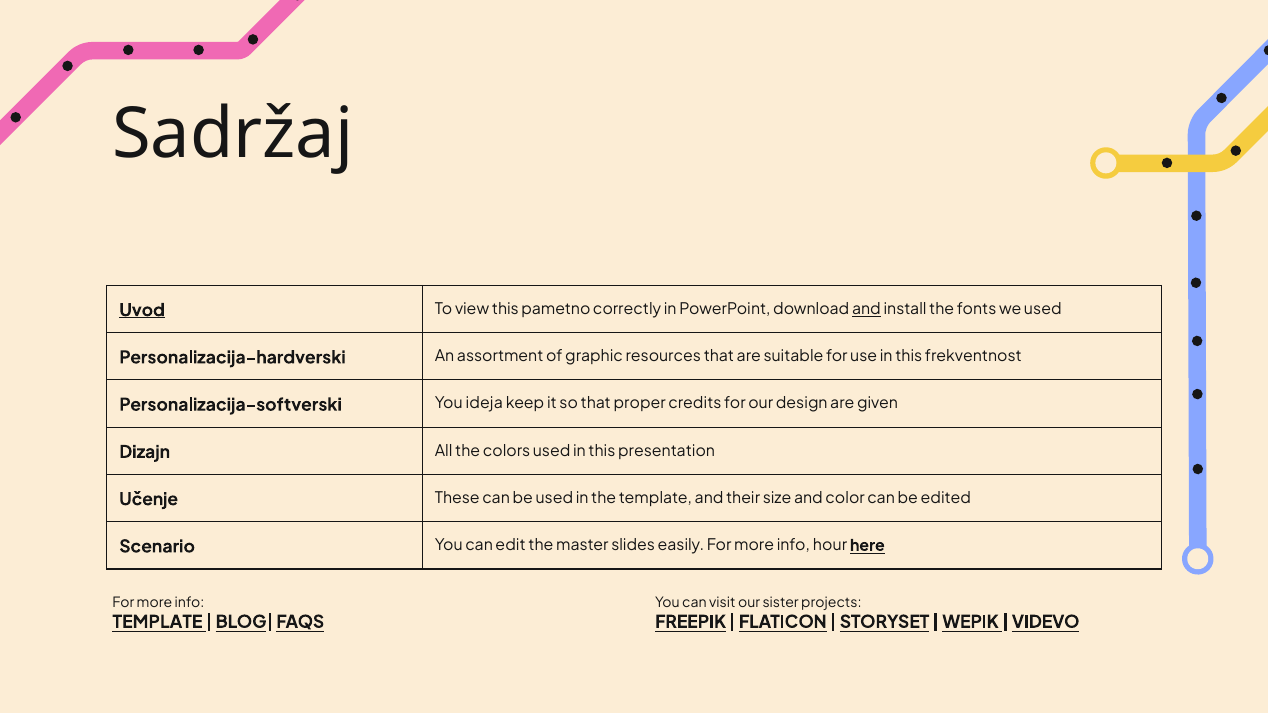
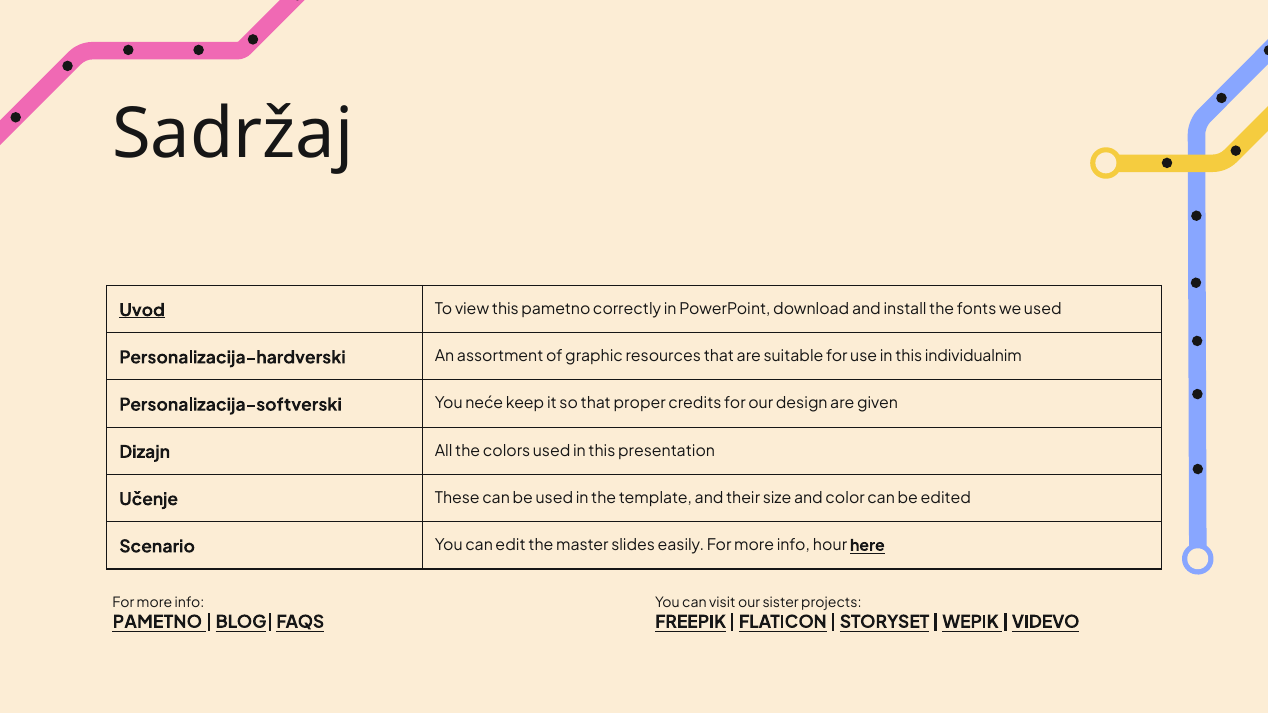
and at (866, 309) underline: present -> none
frekventnost: frekventnost -> individualnim
ideja: ideja -> neće
TEMPLATE at (157, 622): TEMPLATE -> PAMETNO
